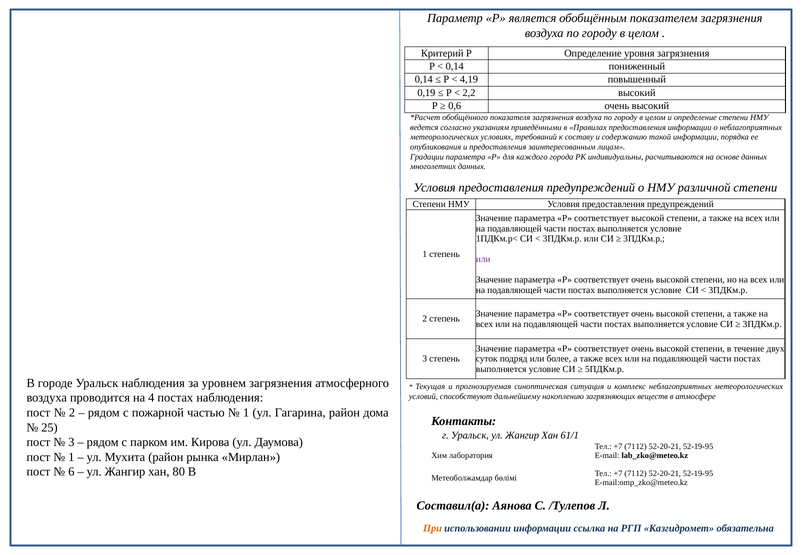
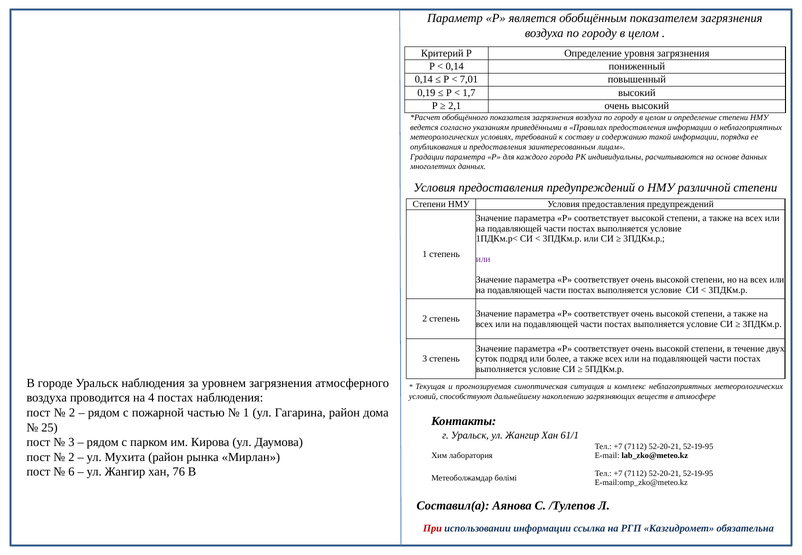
4,19: 4,19 -> 7,01
2,2: 2,2 -> 1,7
0,6: 0,6 -> 2,1
1 at (71, 457): 1 -> 2
80: 80 -> 76
При colour: orange -> red
